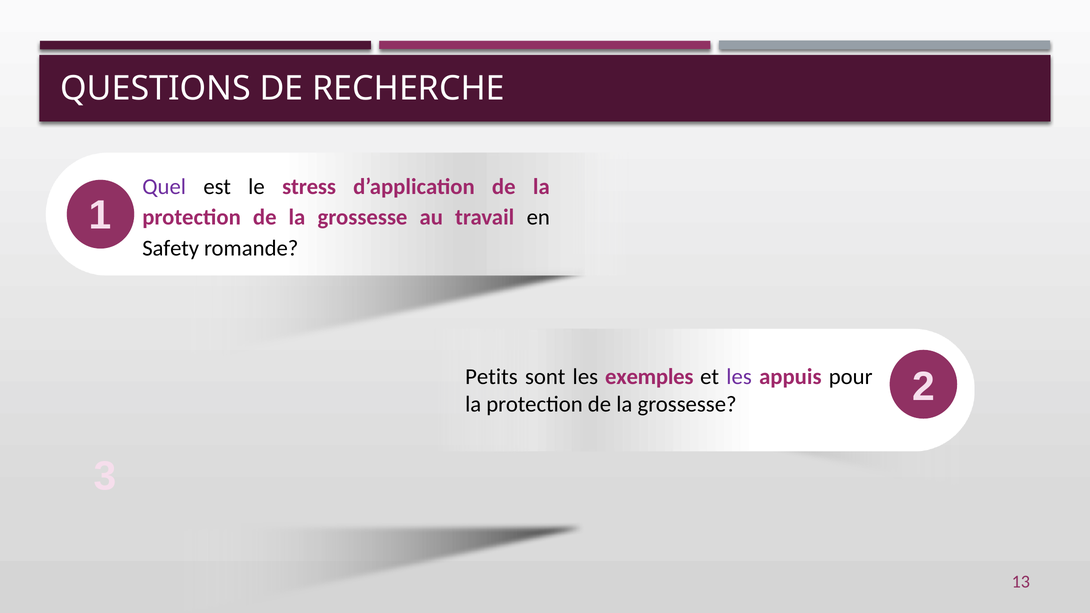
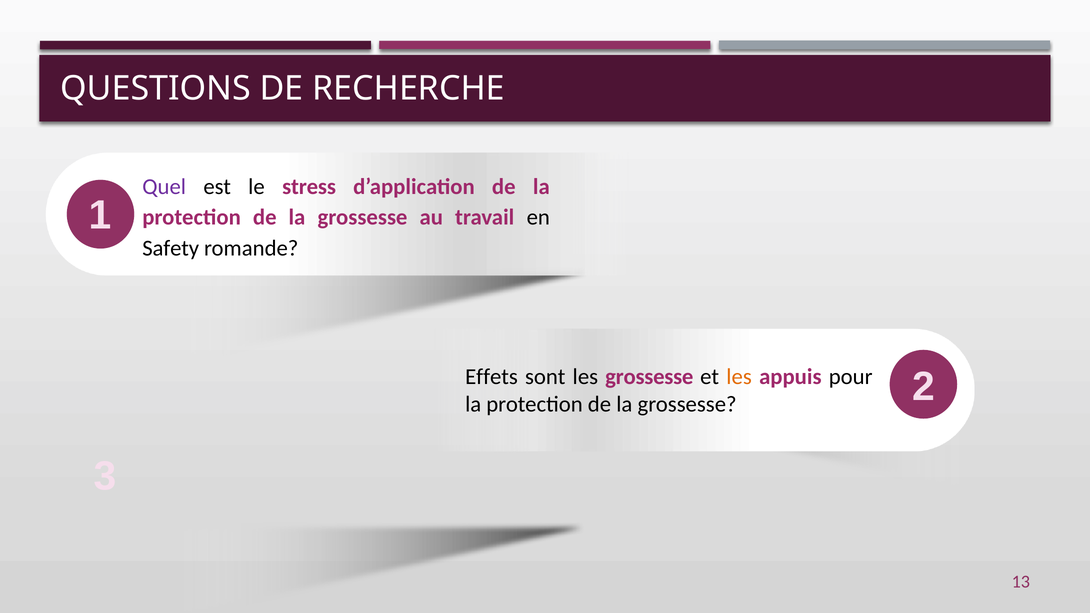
Petits: Petits -> Effets
les exemples: exemples -> grossesse
les at (739, 377) colour: purple -> orange
